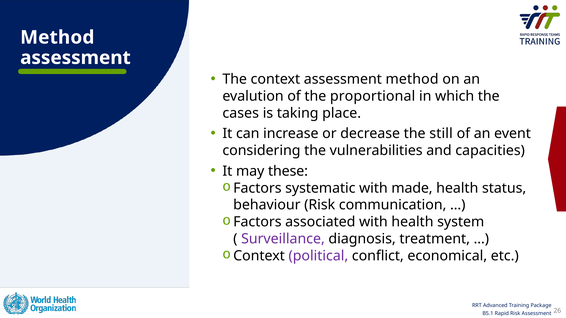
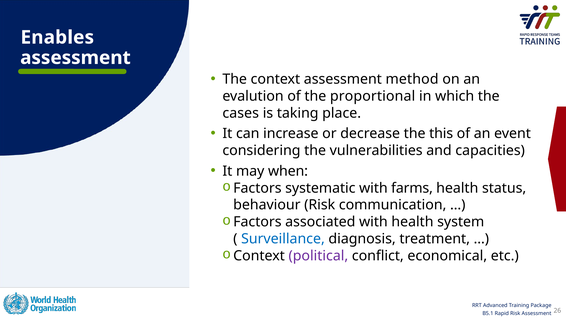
Method at (57, 37): Method -> Enables
still: still -> this
these: these -> when
made: made -> farms
Surveillance colour: purple -> blue
